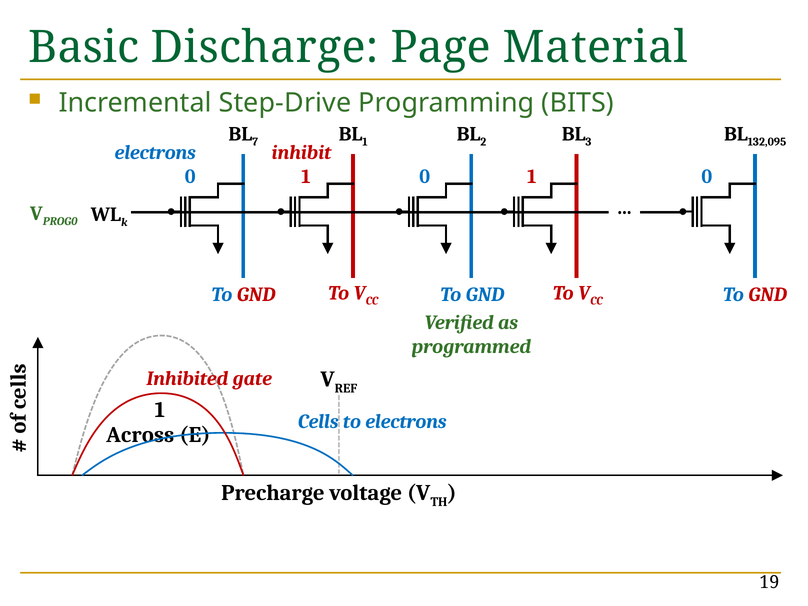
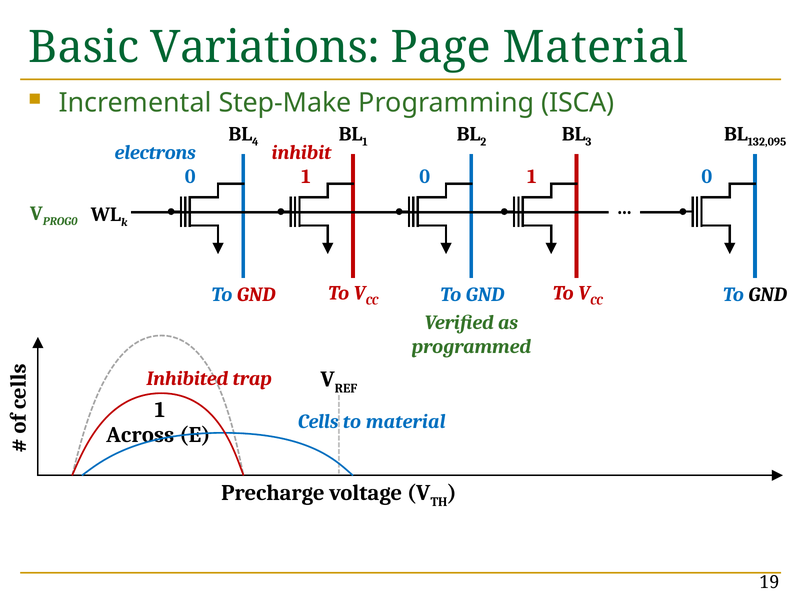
Discharge: Discharge -> Variations
Step-Drive: Step-Drive -> Step-Make
BITS: BITS -> ISCA
7: 7 -> 4
GND at (768, 295) colour: red -> black
gate: gate -> trap
to electrons: electrons -> material
